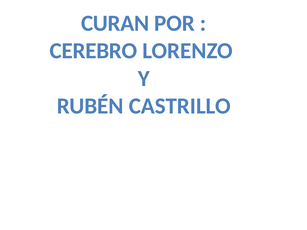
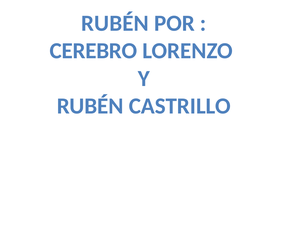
CURAN at (115, 23): CURAN -> RUBÉN
